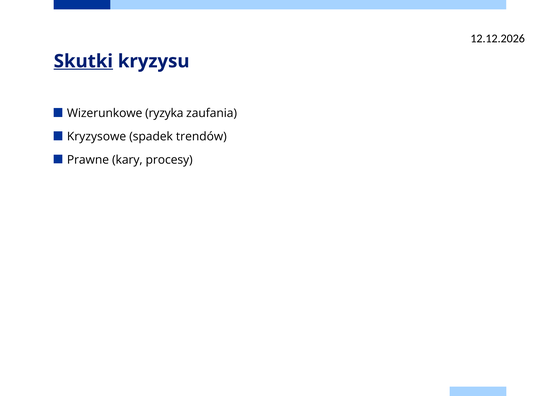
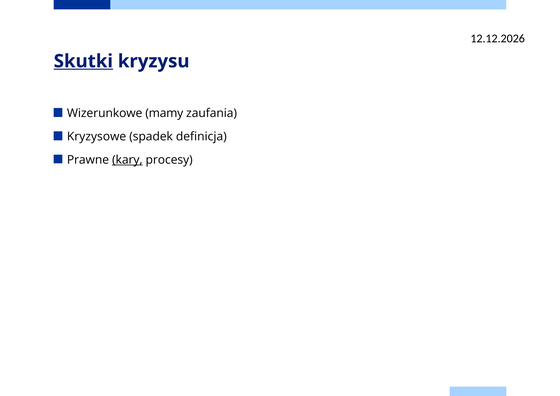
ryzyka: ryzyka -> mamy
trendów: trendów -> definicja
kary underline: none -> present
